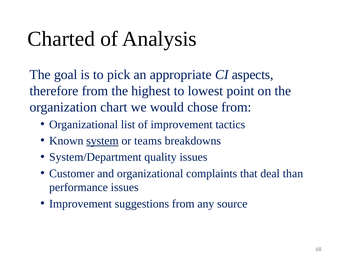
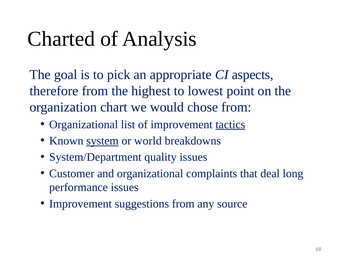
tactics underline: none -> present
teams: teams -> world
than: than -> long
